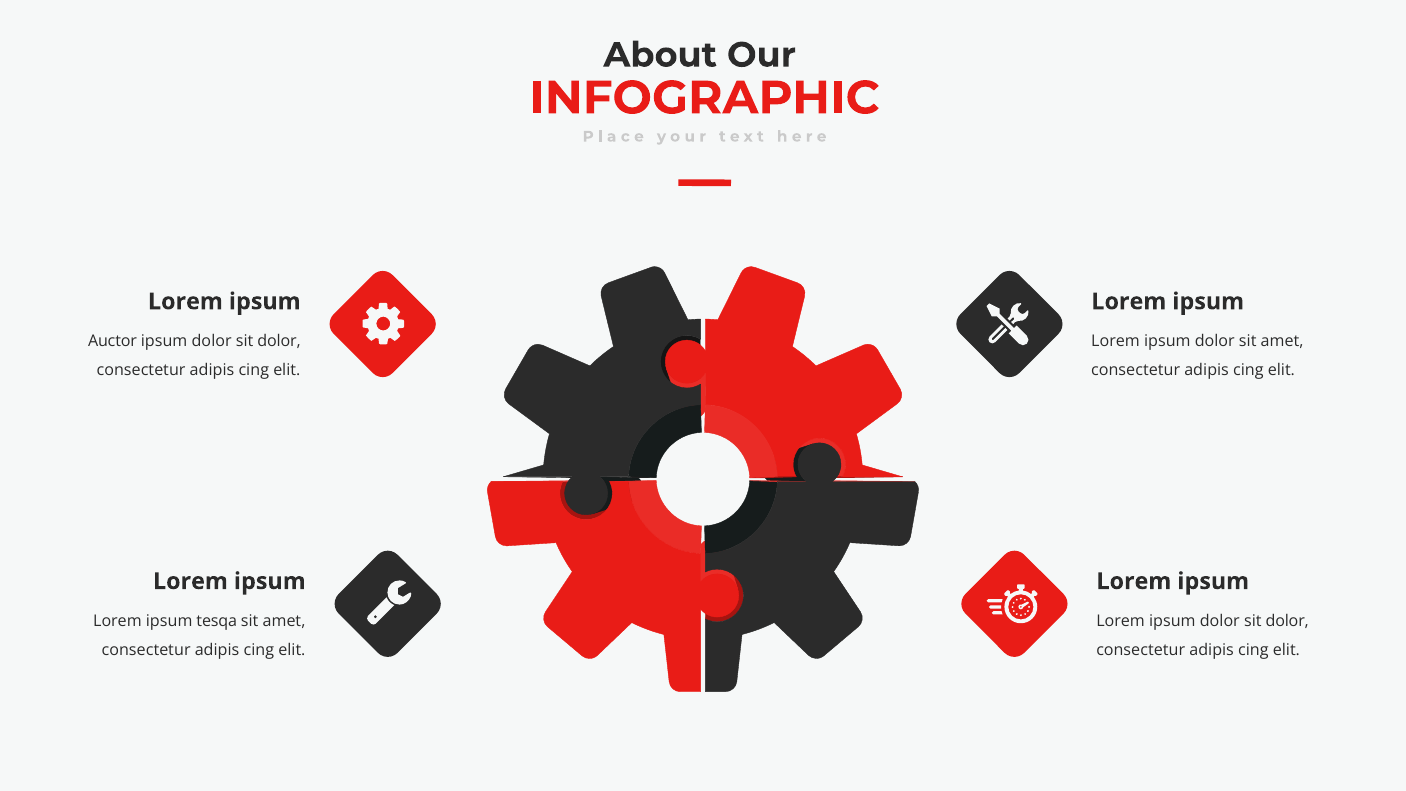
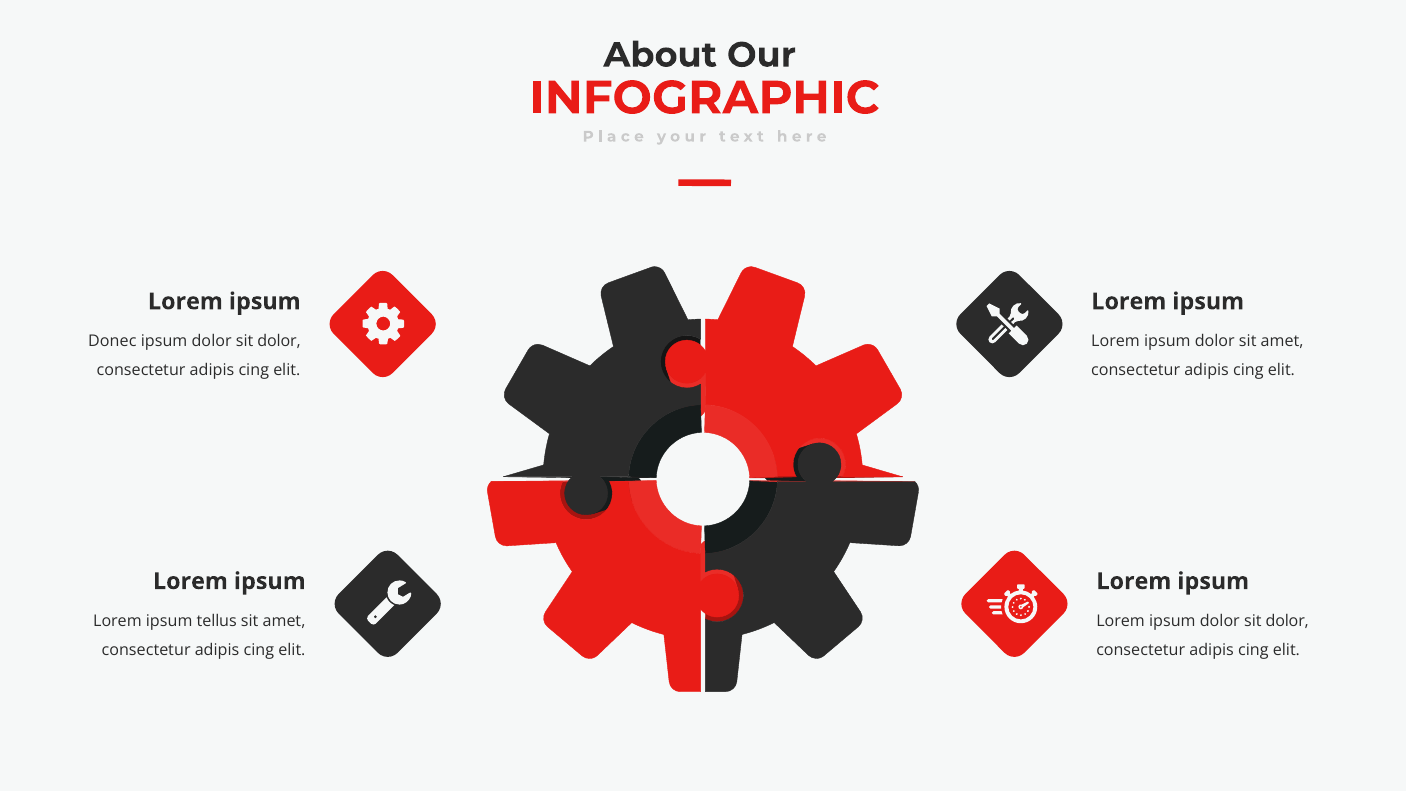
Auctor: Auctor -> Donec
tesqa: tesqa -> tellus
